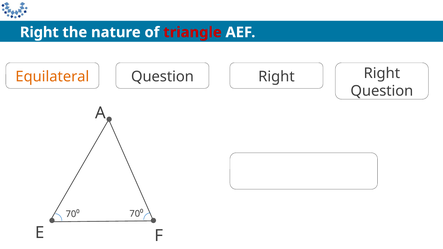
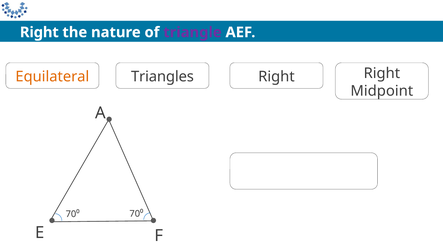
triangle colour: red -> purple
Question at (162, 77): Question -> Triangles
Question at (382, 91): Question -> Midpoint
